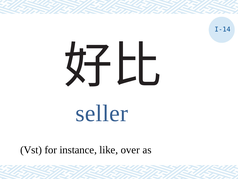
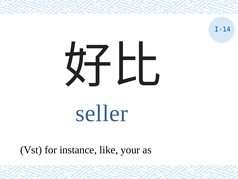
over: over -> your
